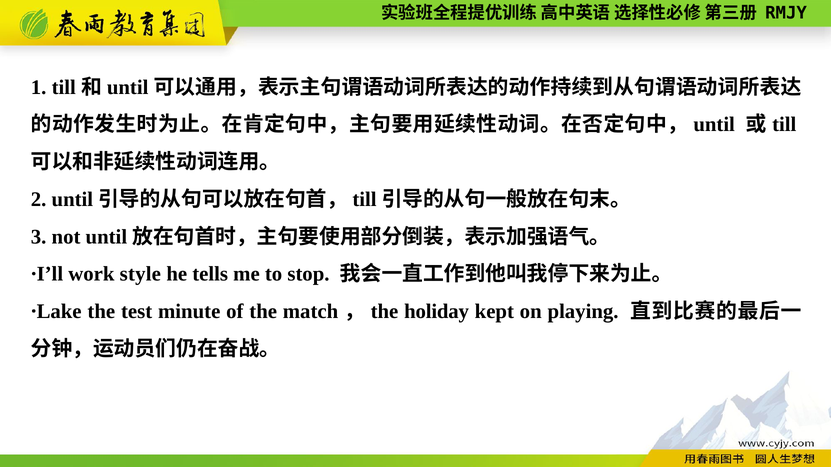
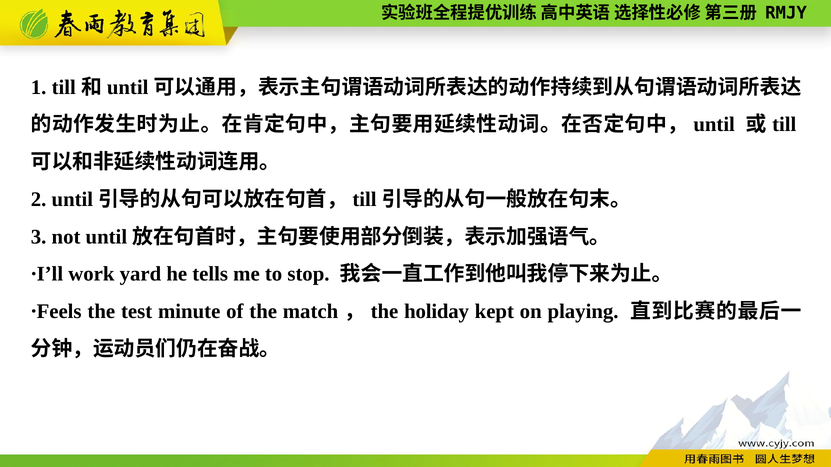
style: style -> yard
Lake: Lake -> Feels
